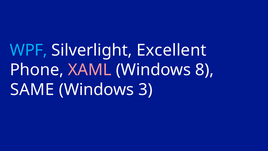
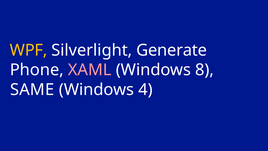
WPF colour: light blue -> yellow
Excellent: Excellent -> Generate
3: 3 -> 4
